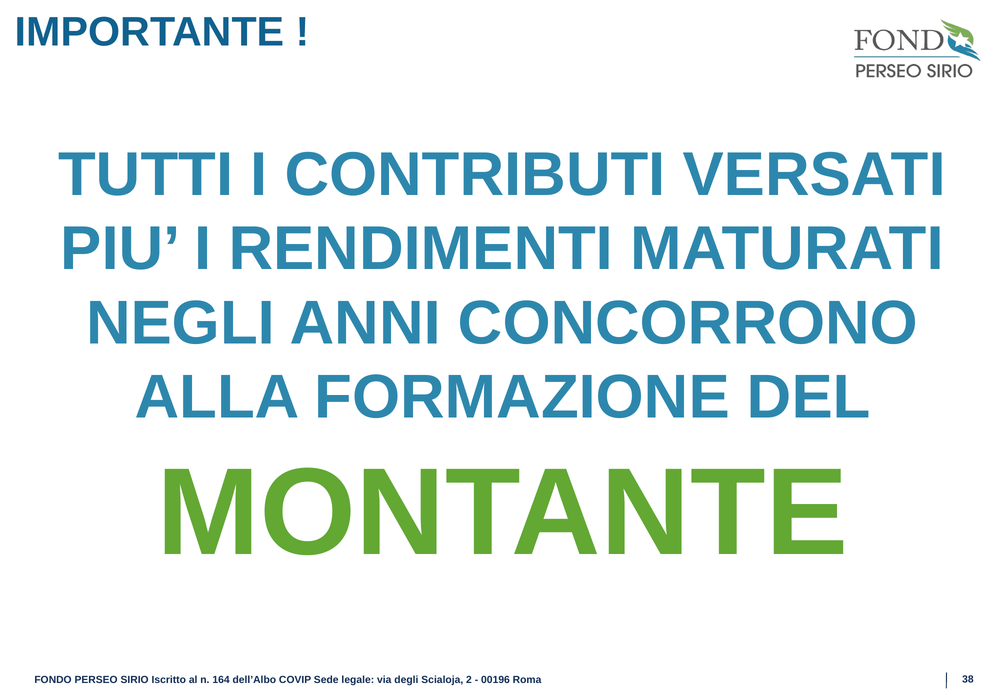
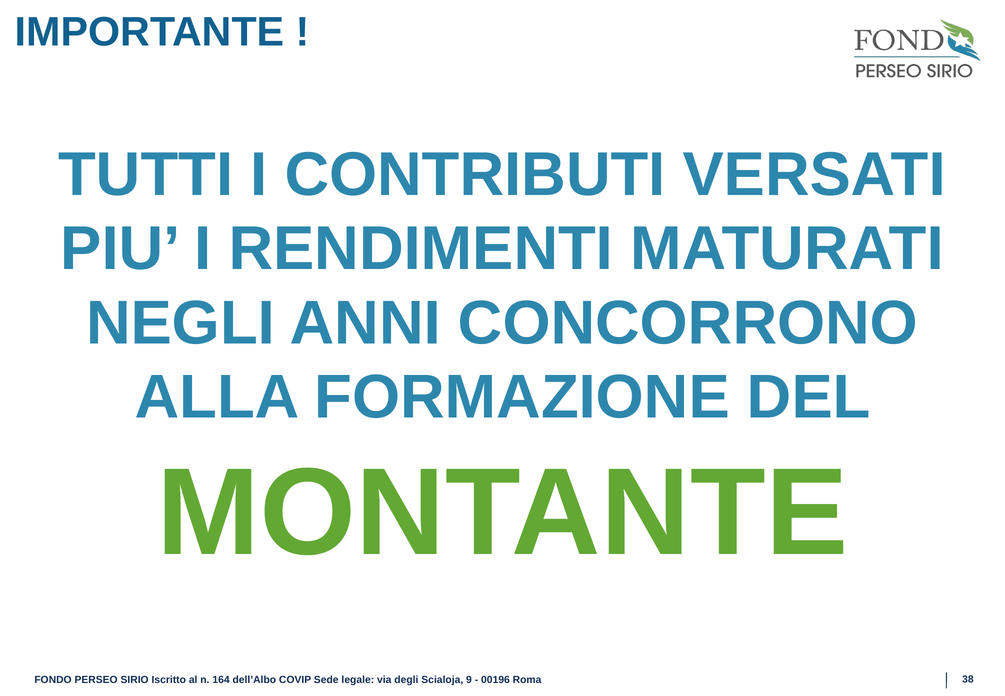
2: 2 -> 9
